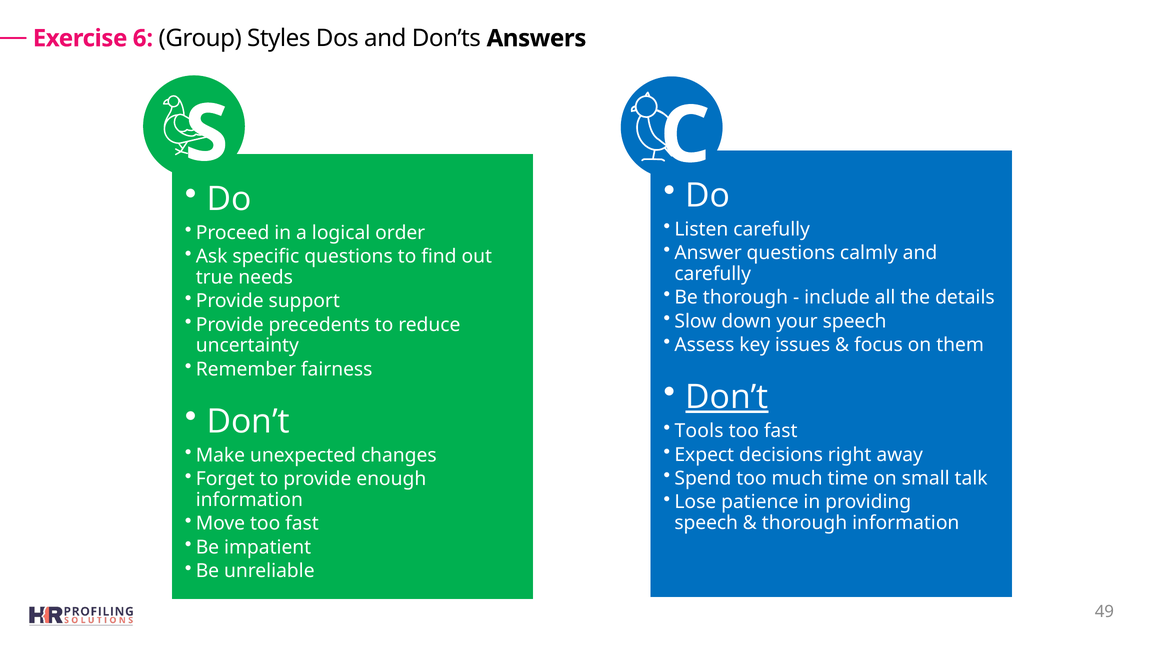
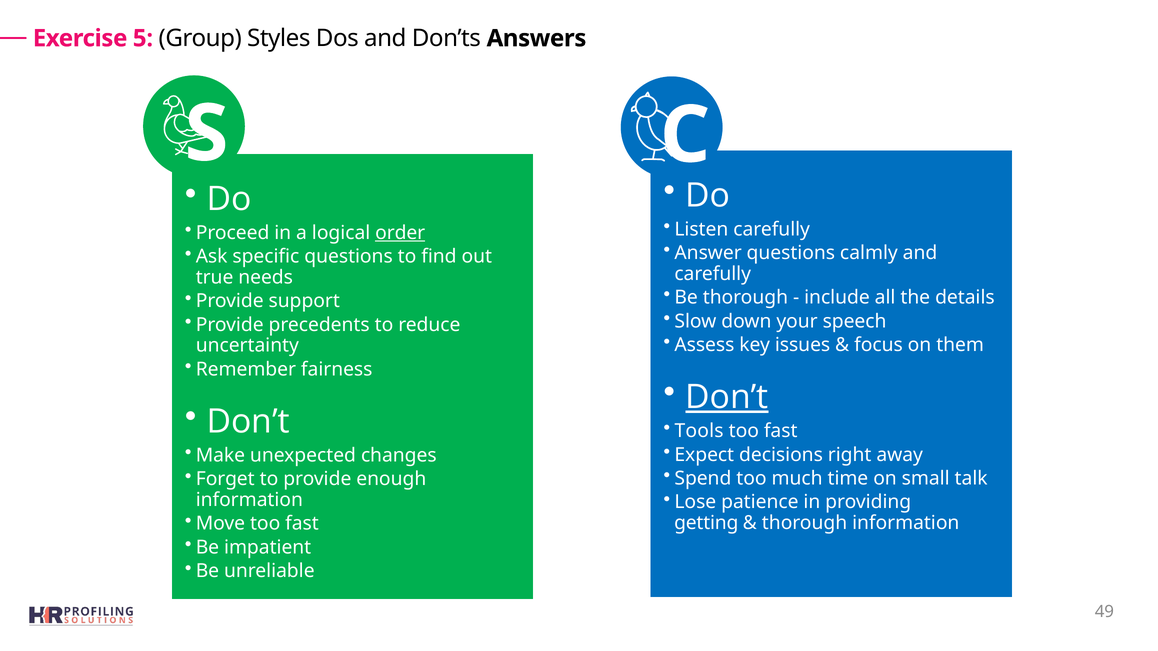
6: 6 -> 5
order underline: none -> present
speech at (706, 523): speech -> getting
